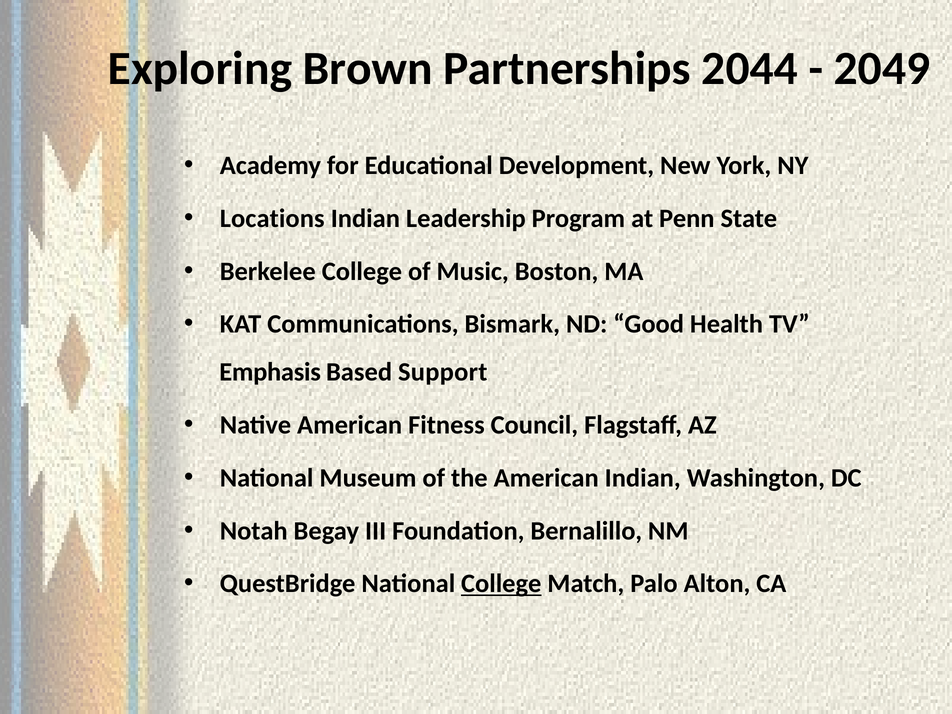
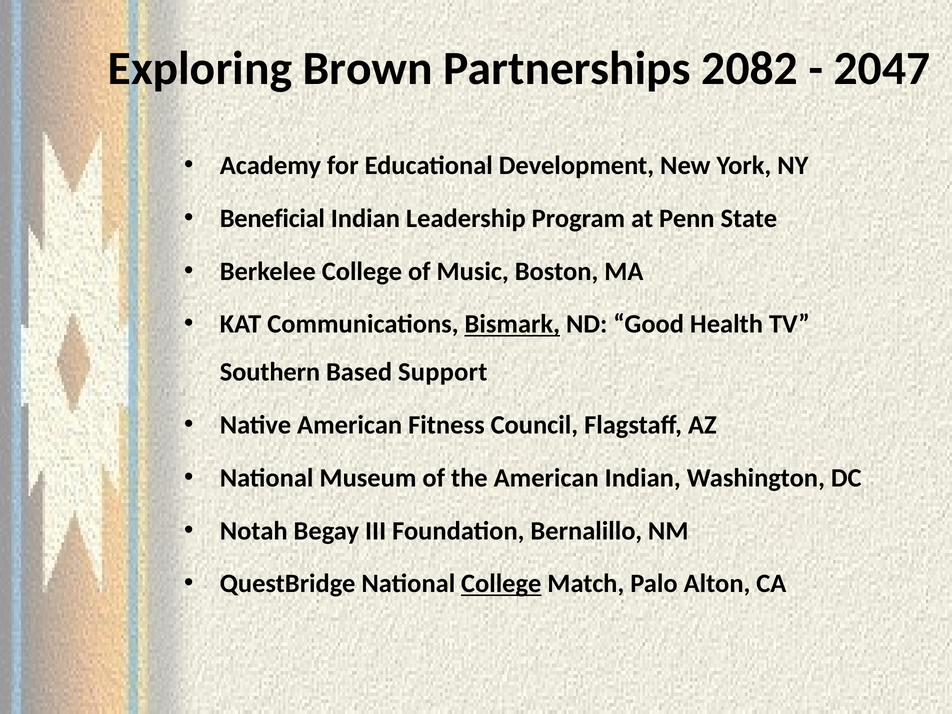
2044: 2044 -> 2082
2049: 2049 -> 2047
Locations: Locations -> Beneficial
Bismark underline: none -> present
Emphasis: Emphasis -> Southern
